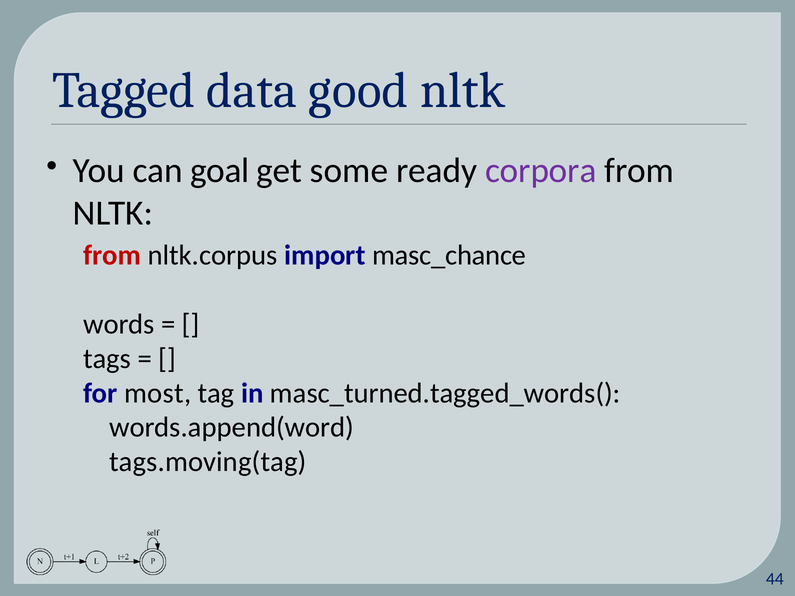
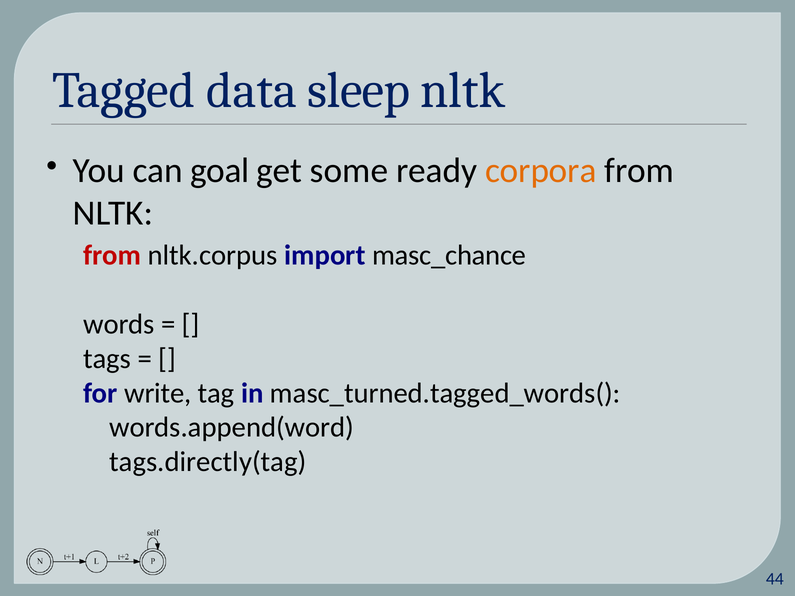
good: good -> sleep
corpora colour: purple -> orange
most: most -> write
tags.moving(tag: tags.moving(tag -> tags.directly(tag
